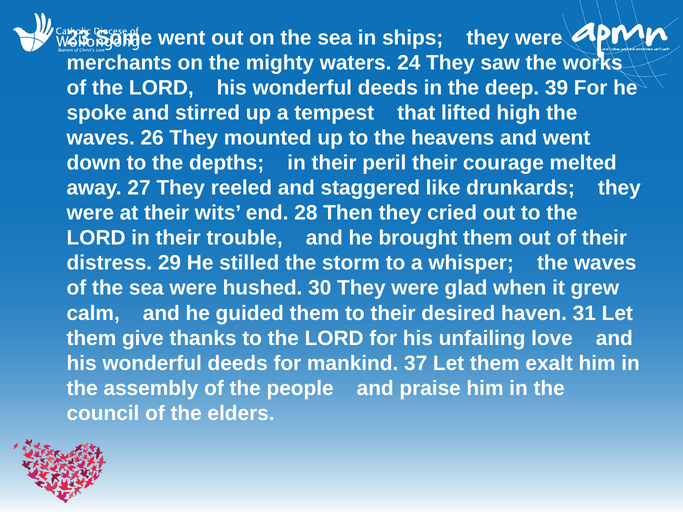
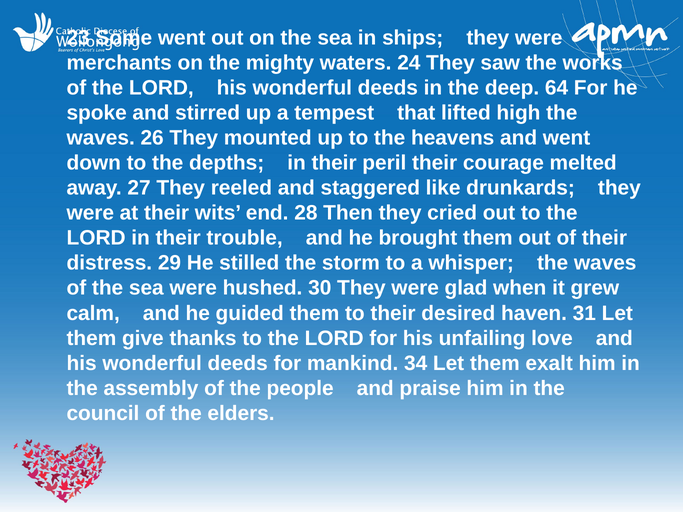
39: 39 -> 64
37: 37 -> 34
